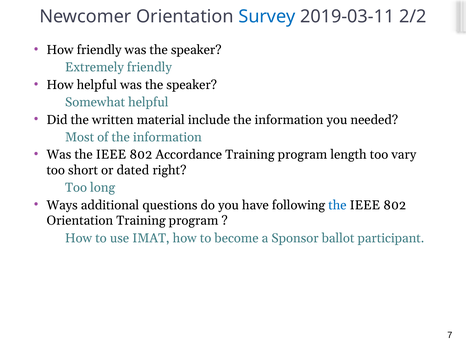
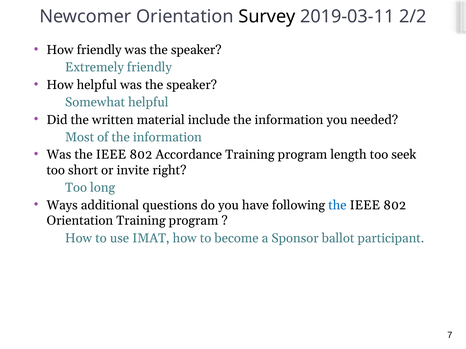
Survey colour: blue -> black
vary: vary -> seek
dated: dated -> invite
